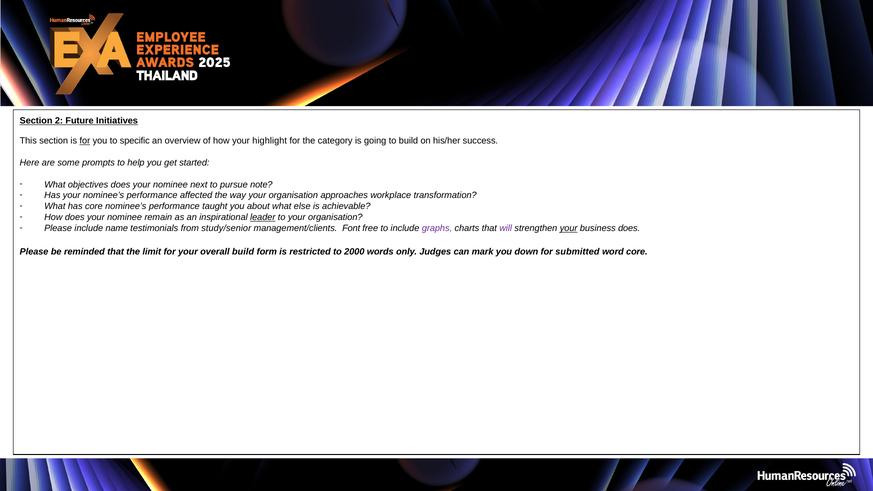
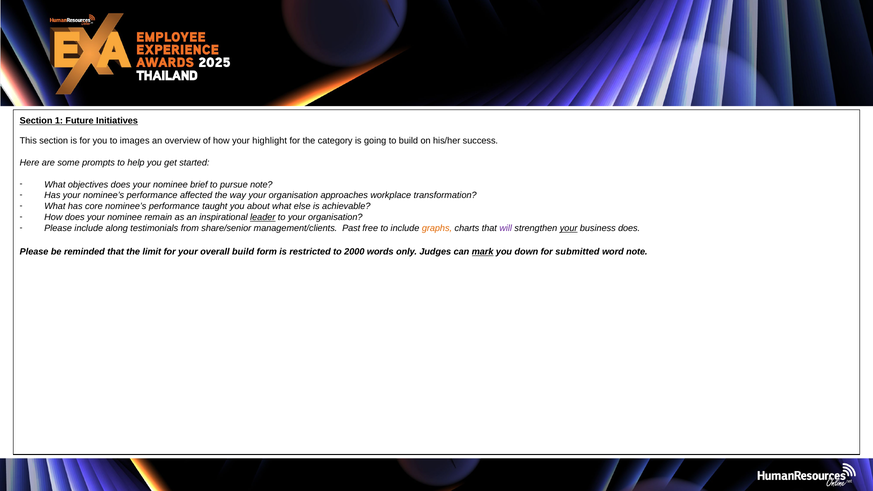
2: 2 -> 1
for at (85, 141) underline: present -> none
specific: specific -> images
next: next -> brief
name: name -> along
study/senior: study/senior -> share/senior
Font: Font -> Past
graphs colour: purple -> orange
mark underline: none -> present
word core: core -> note
